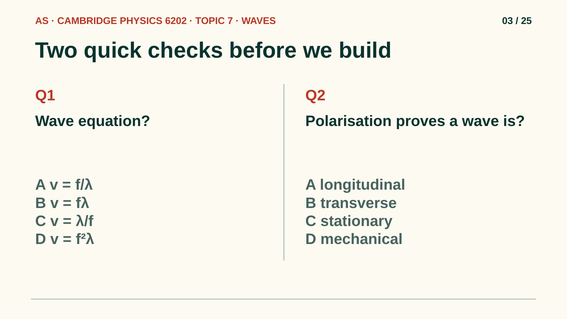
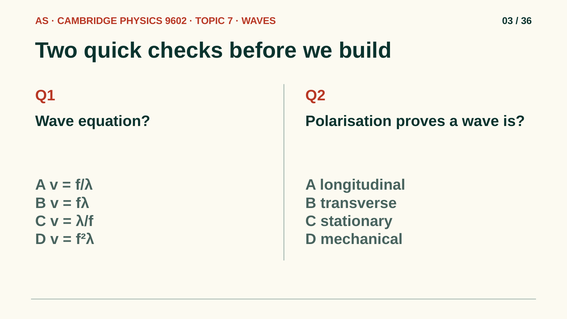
6202: 6202 -> 9602
25: 25 -> 36
